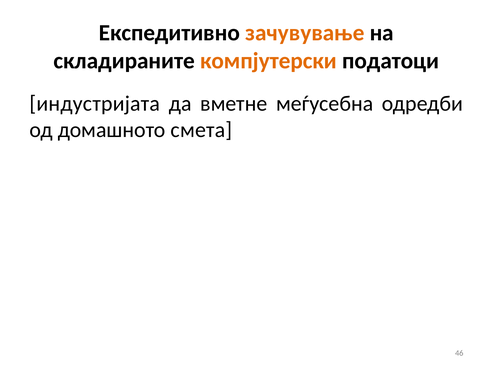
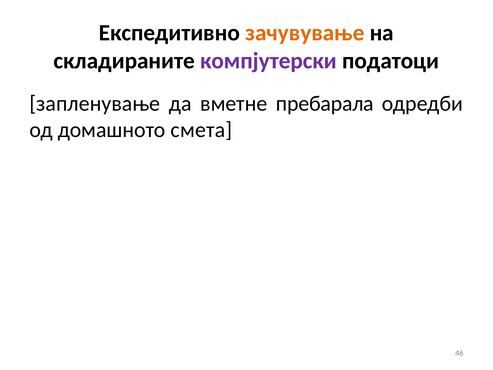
компјутерски colour: orange -> purple
индустријата: индустријата -> запленување
меѓусебна: меѓусебна -> пребарала
